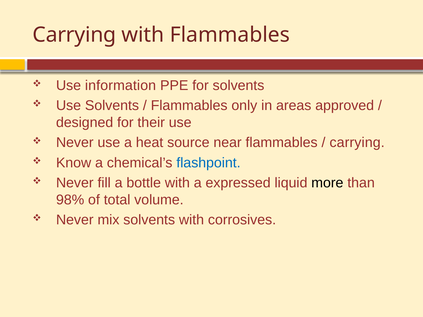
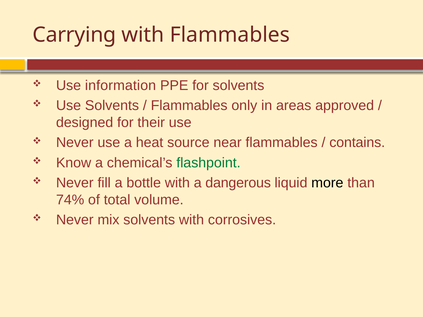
carrying at (357, 143): carrying -> contains
flashpoint colour: blue -> green
expressed: expressed -> dangerous
98%: 98% -> 74%
